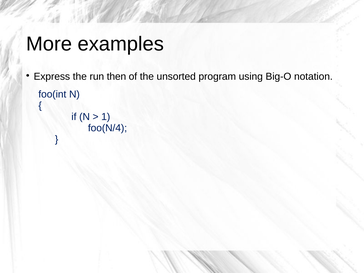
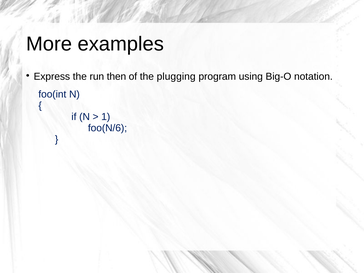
unsorted: unsorted -> plugging
foo(N/4: foo(N/4 -> foo(N/6
